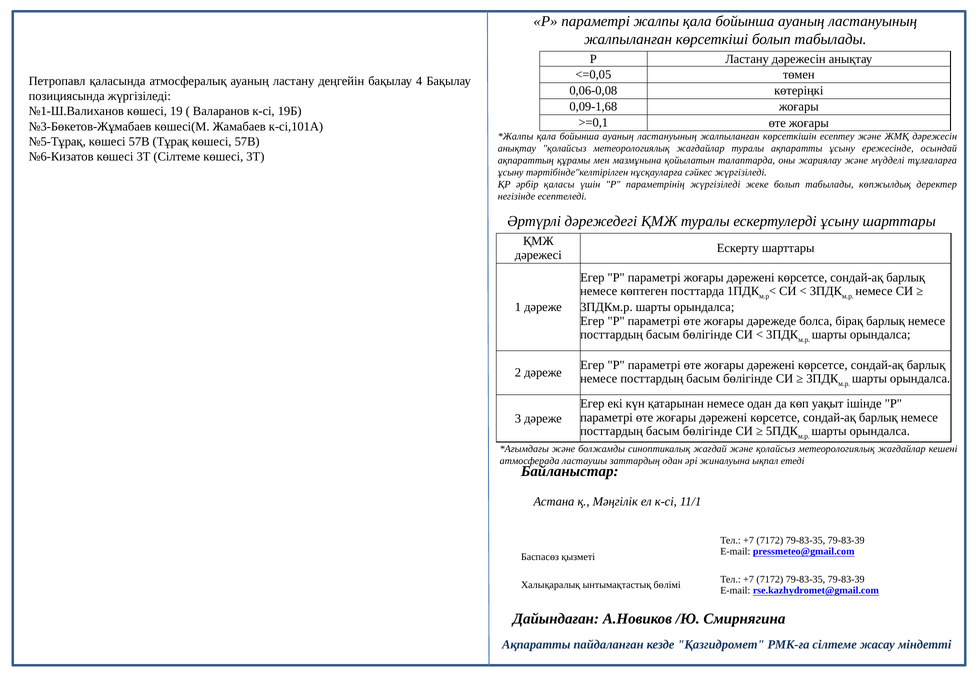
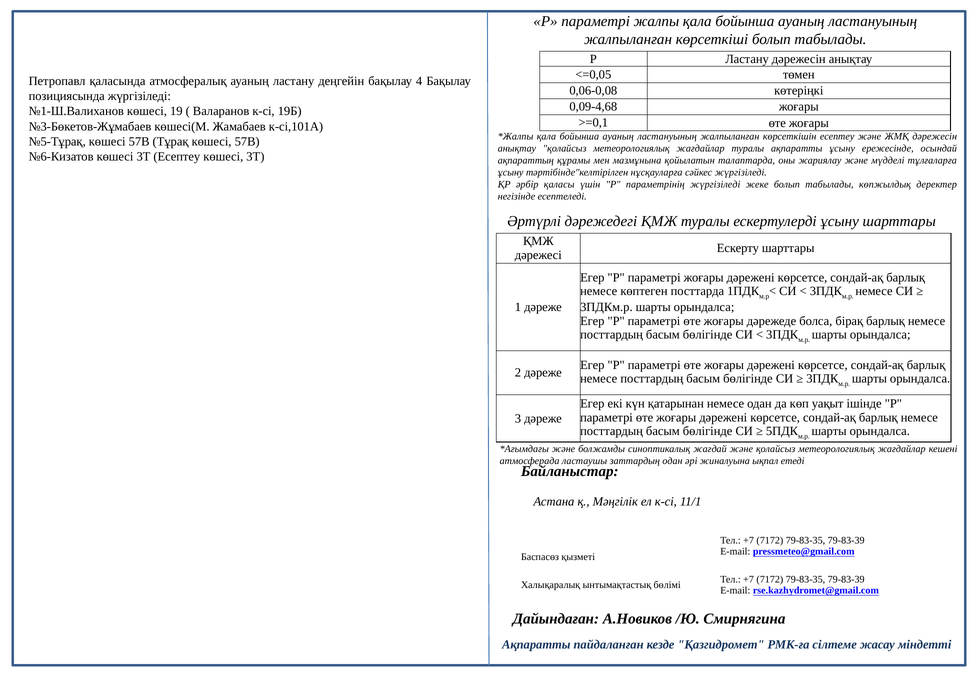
0,09-1,68: 0,09-1,68 -> 0,09-4,68
3Т Сілтеме: Сілтеме -> Есептеу
